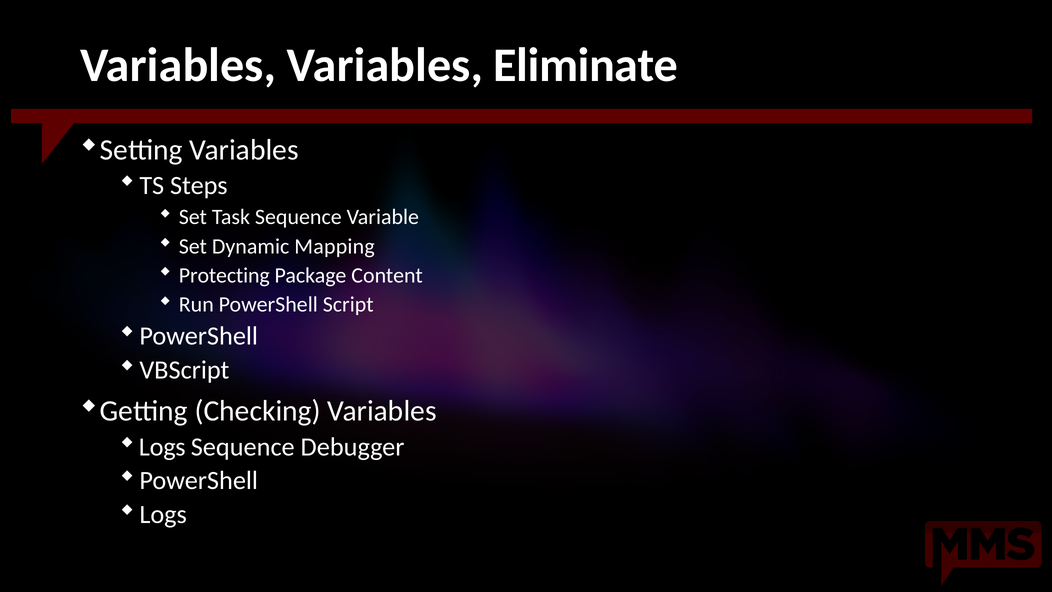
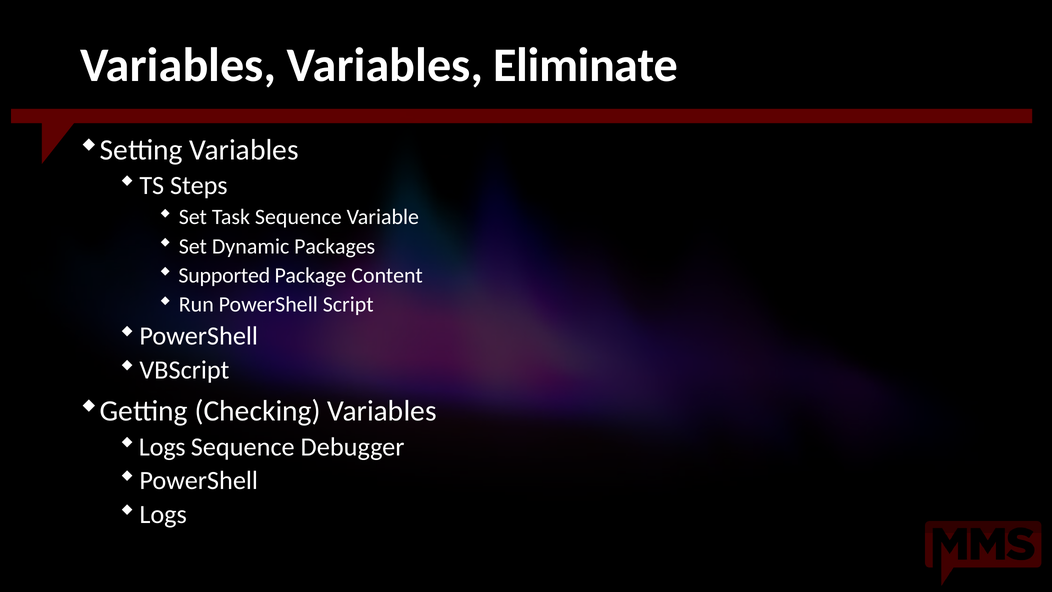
Mapping: Mapping -> Packages
Protecting: Protecting -> Supported
